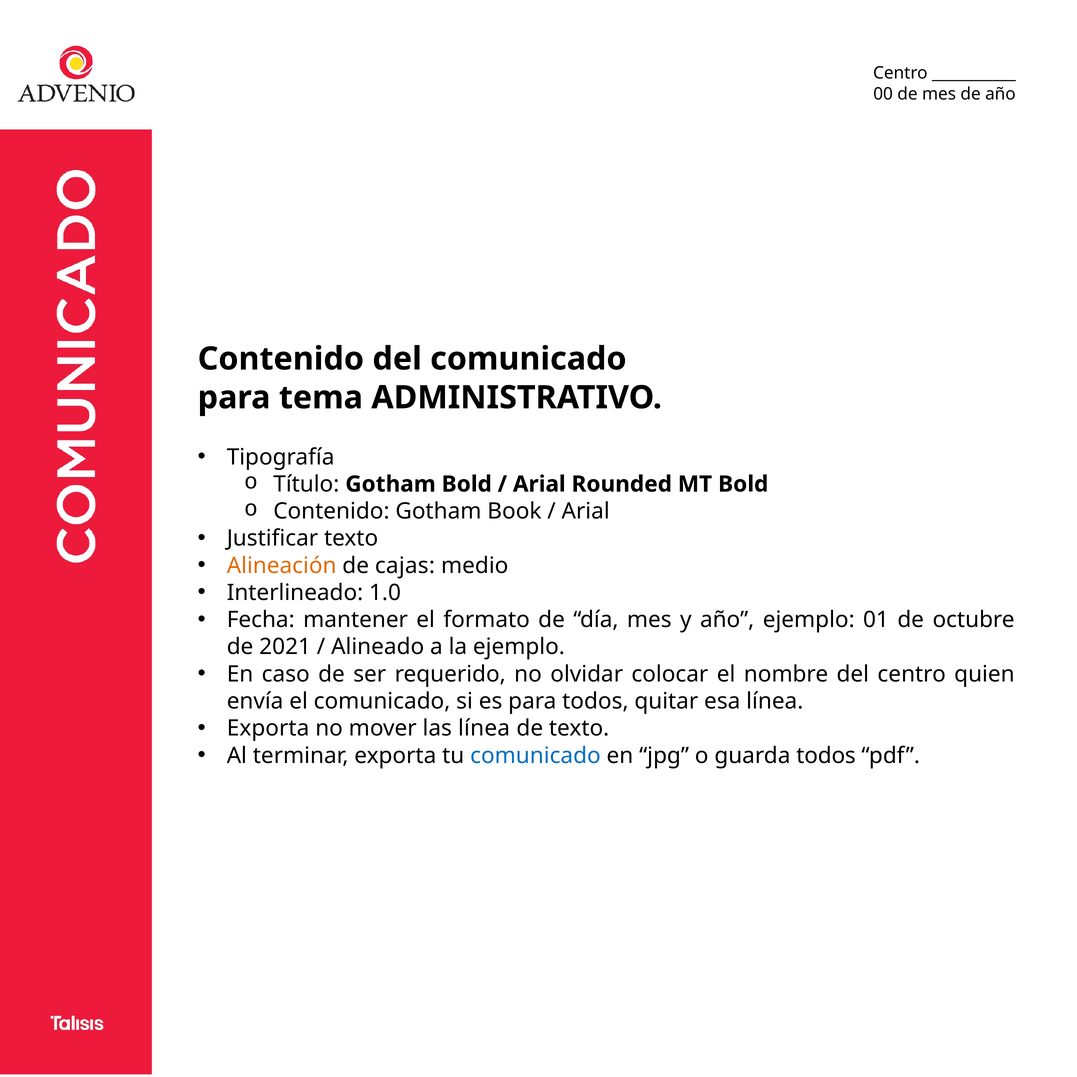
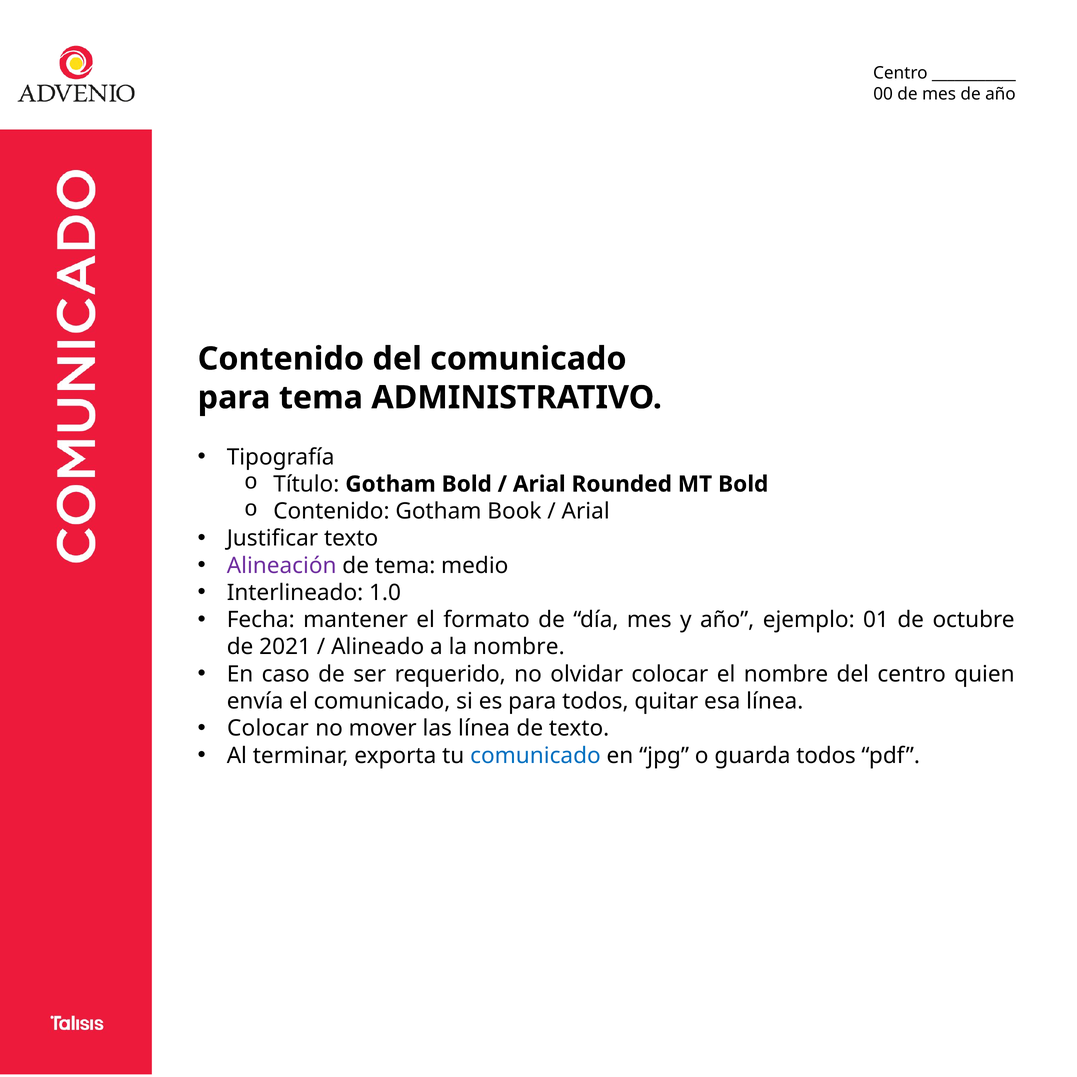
Alineación colour: orange -> purple
de cajas: cajas -> tema
la ejemplo: ejemplo -> nombre
Exporta at (268, 728): Exporta -> Colocar
